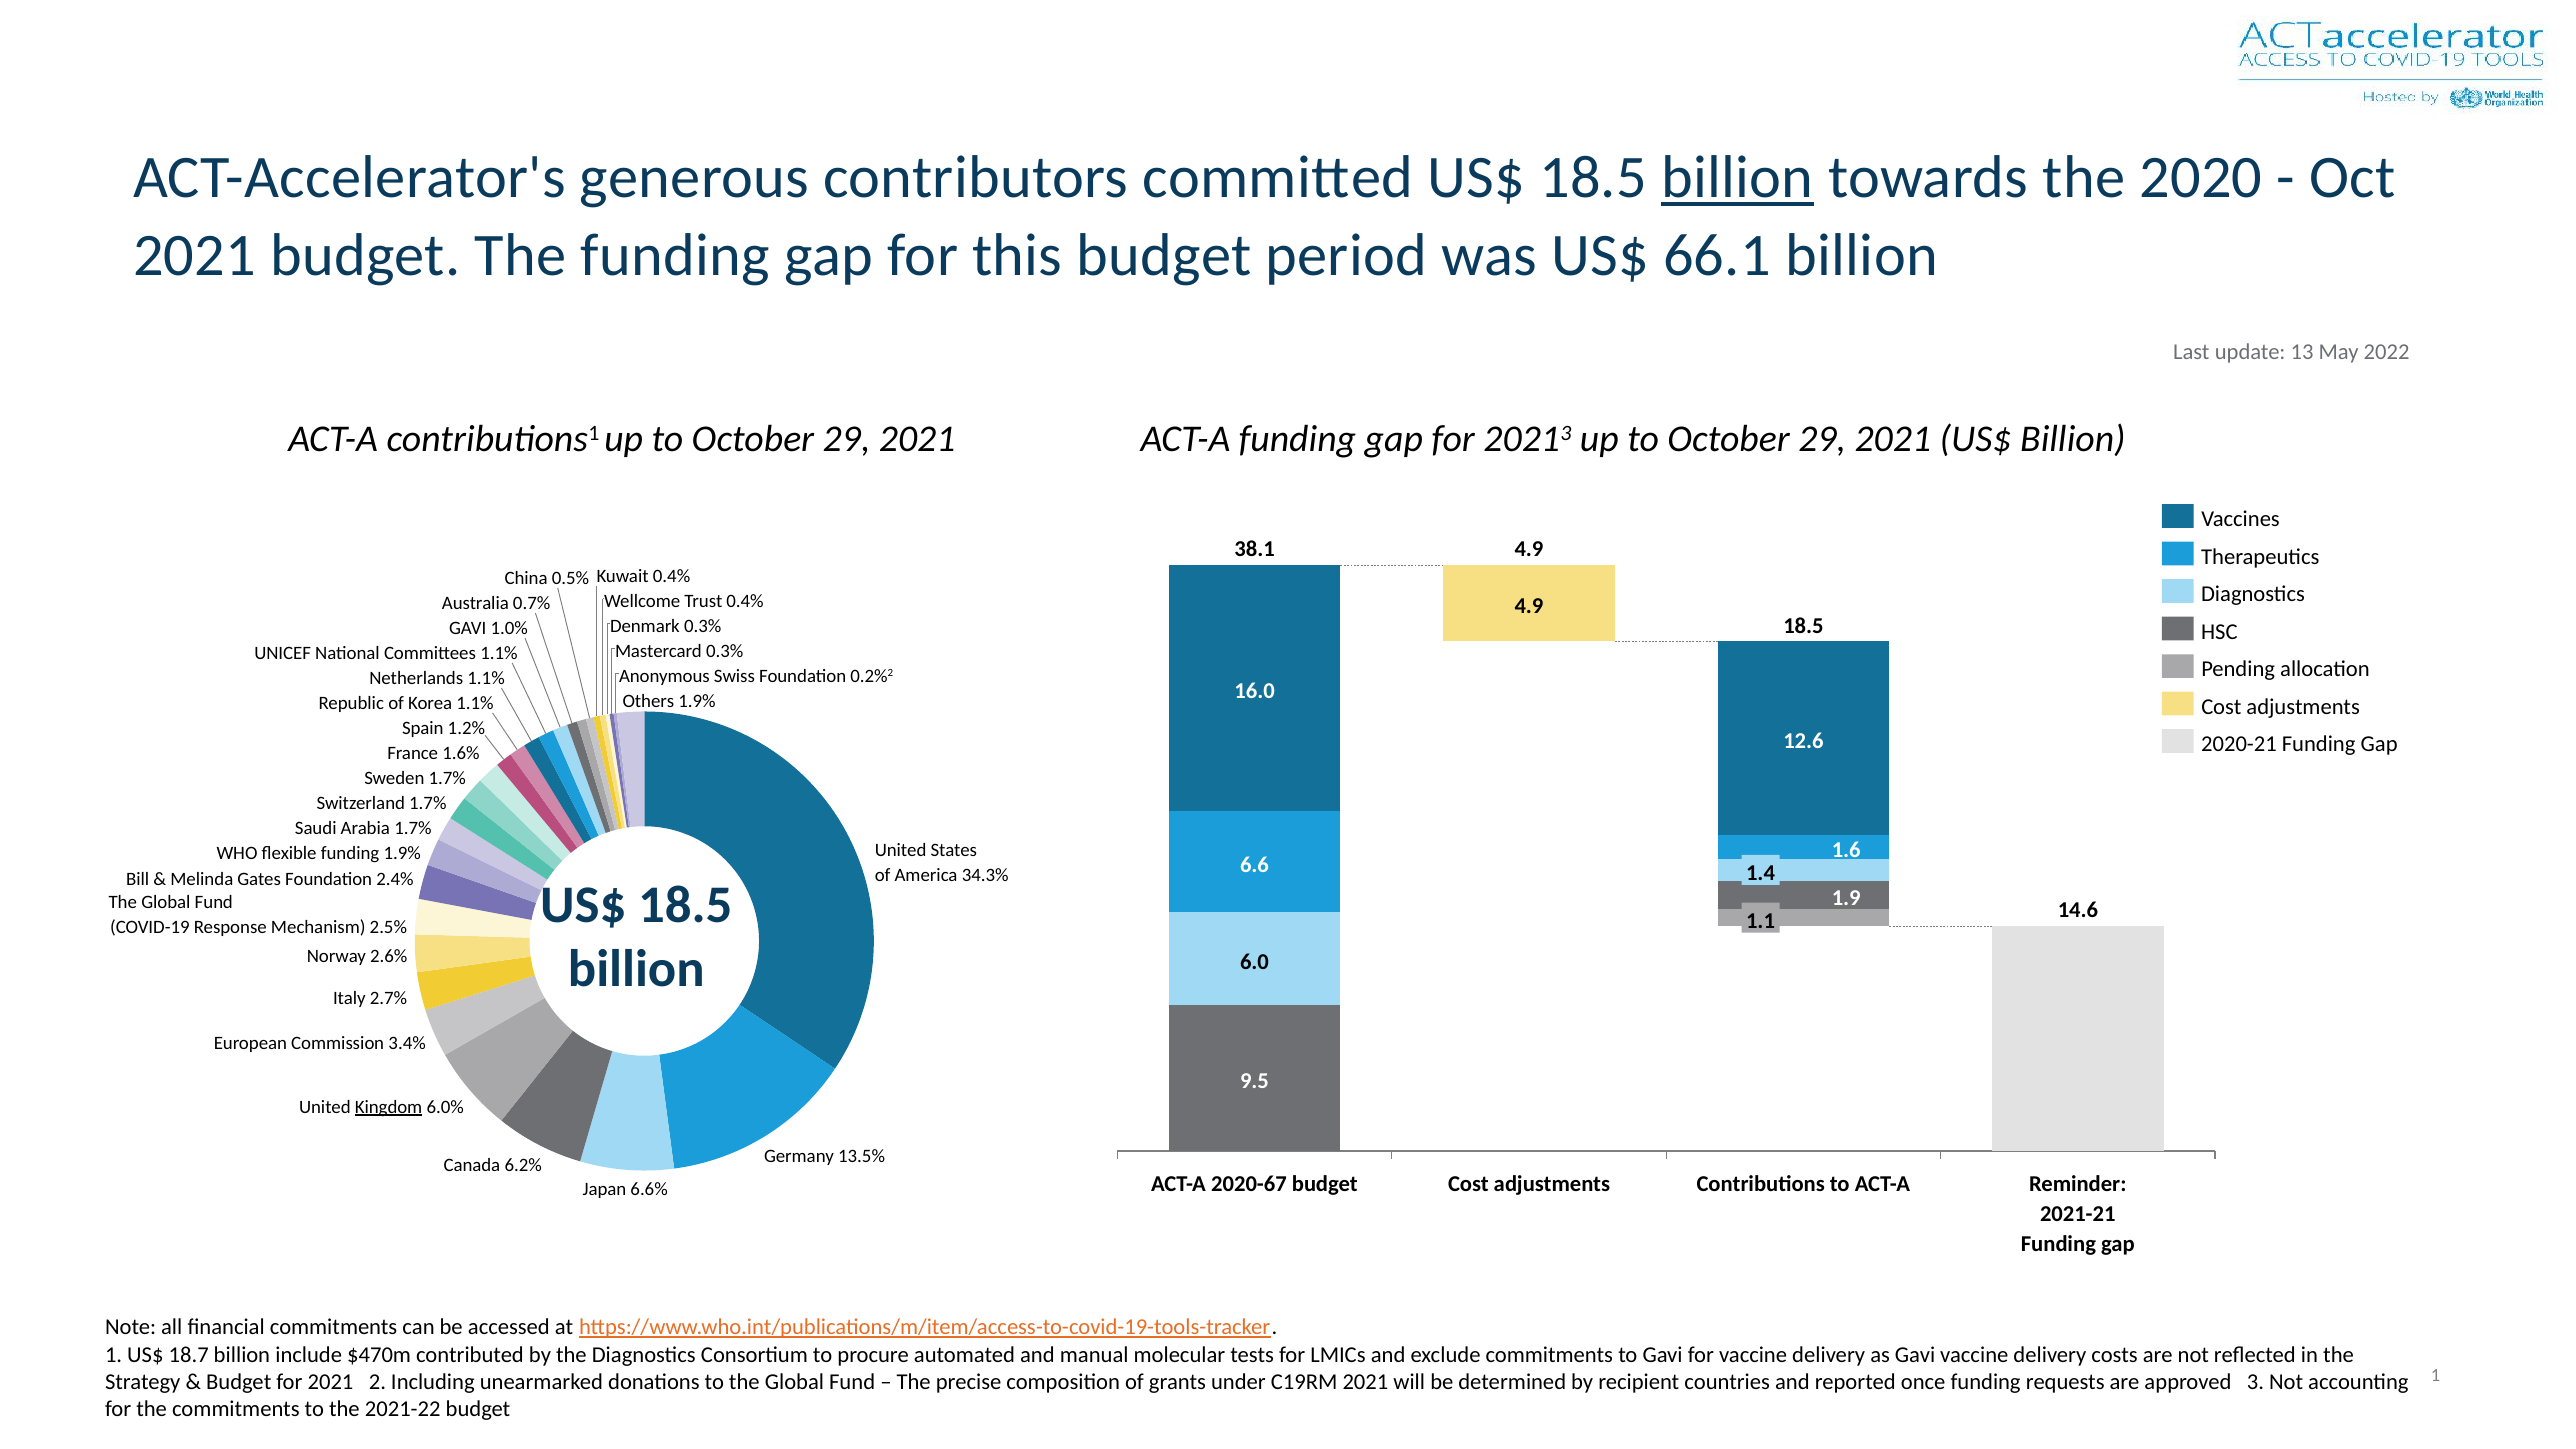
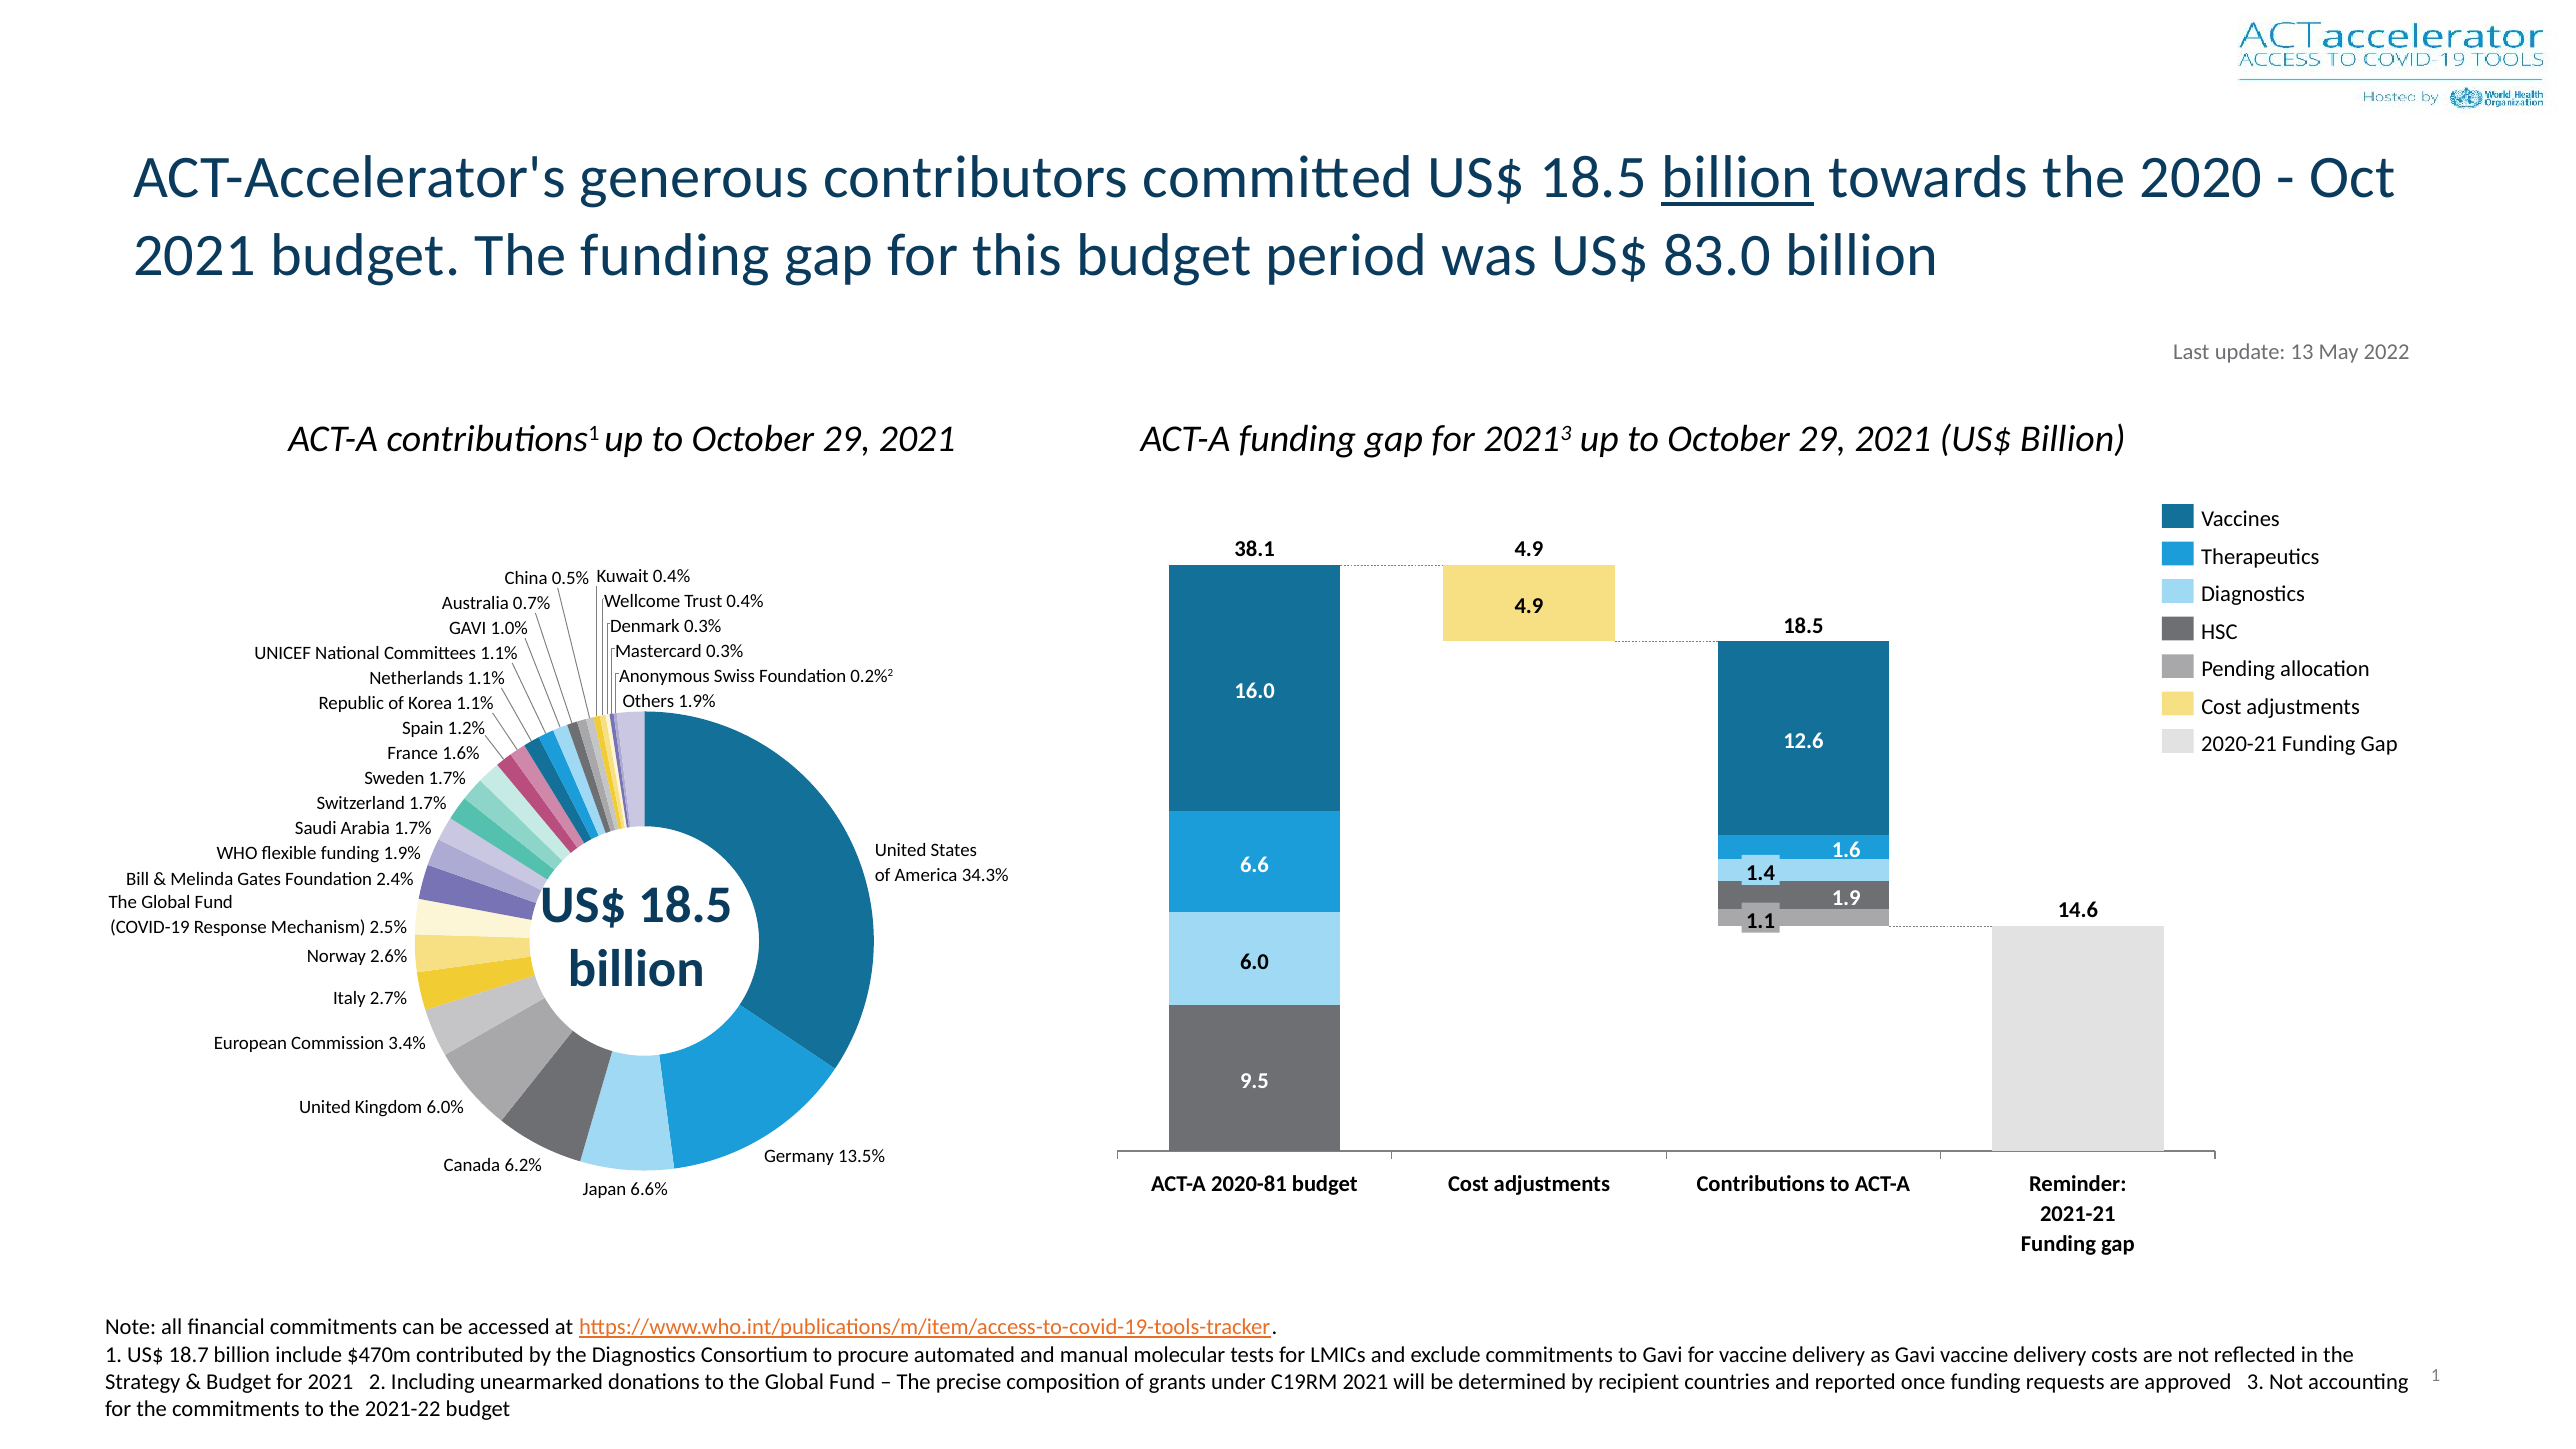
66.1: 66.1 -> 83.0
Kingdom underline: present -> none
2020-67: 2020-67 -> 2020-81
